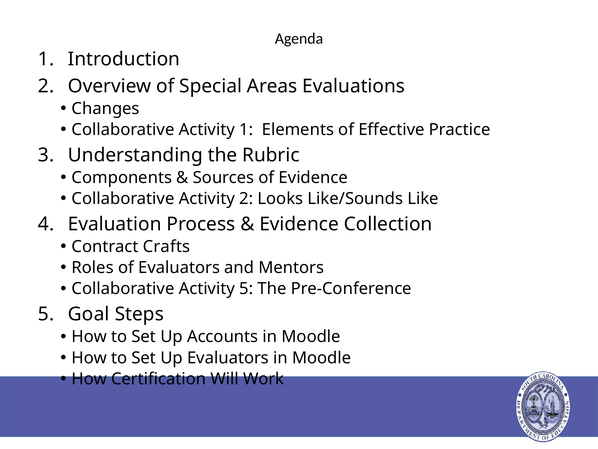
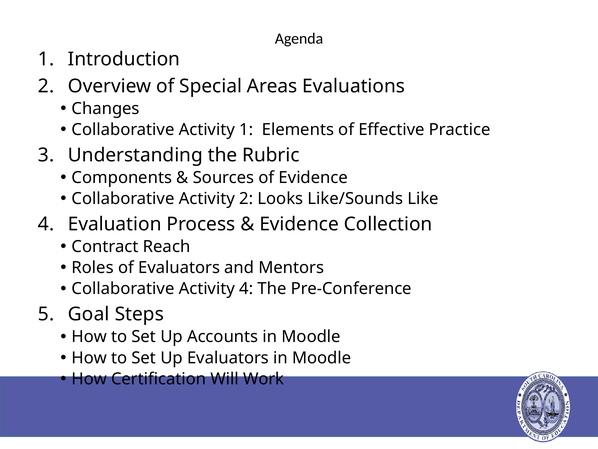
Crafts: Crafts -> Reach
Activity 5: 5 -> 4
